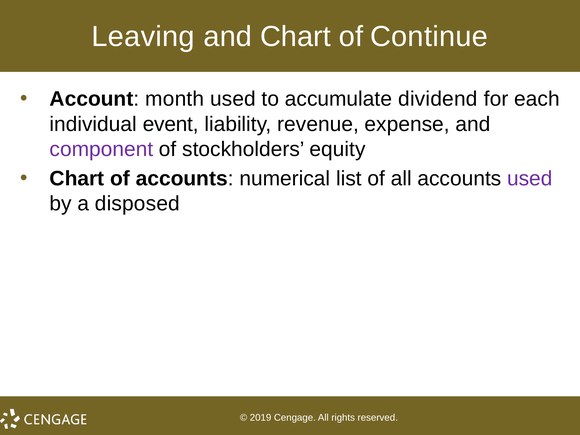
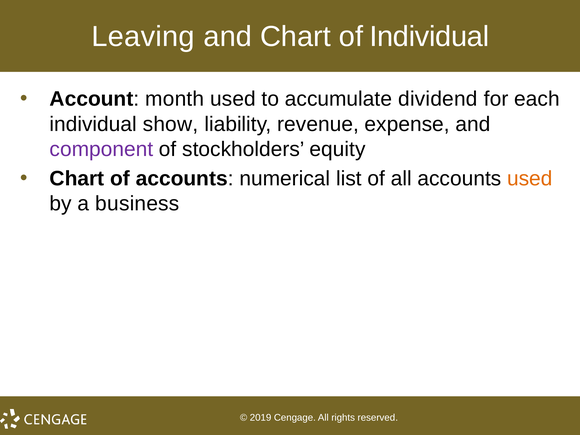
of Continue: Continue -> Individual
event: event -> show
used at (530, 179) colour: purple -> orange
disposed: disposed -> business
